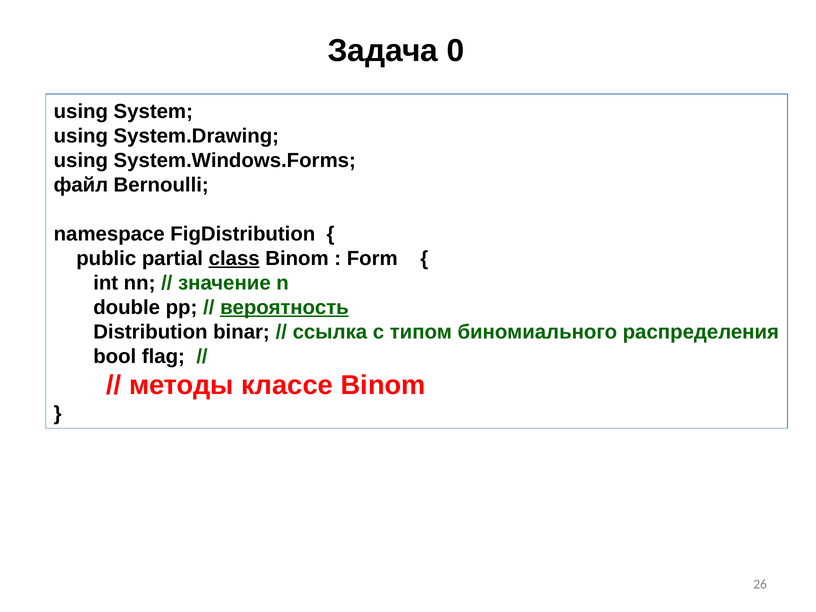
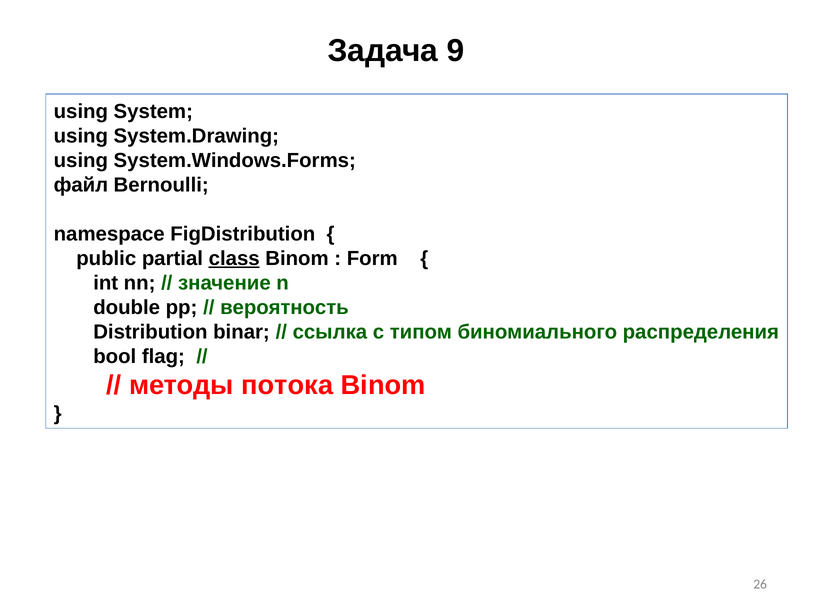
0: 0 -> 9
вероятность underline: present -> none
классе: классе -> потока
